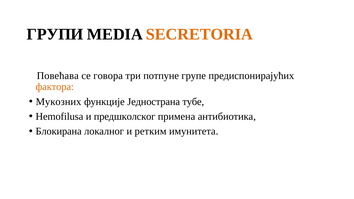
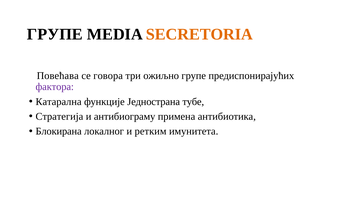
ГРУПИ at (55, 34): ГРУПИ -> ГРУПЕ
потпуне: потпуне -> ожиљно
фактора colour: orange -> purple
Мукозних: Мукозних -> Катарална
Hemofilusa: Hemofilusa -> Стратегија
предшколског: предшколског -> антибиограму
